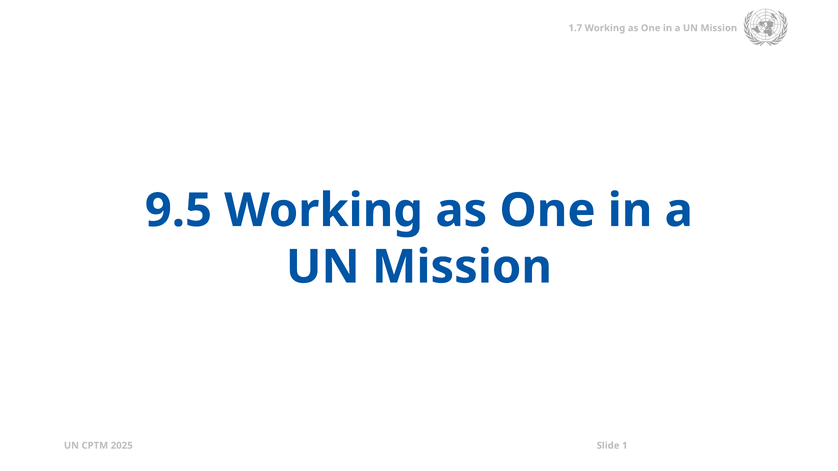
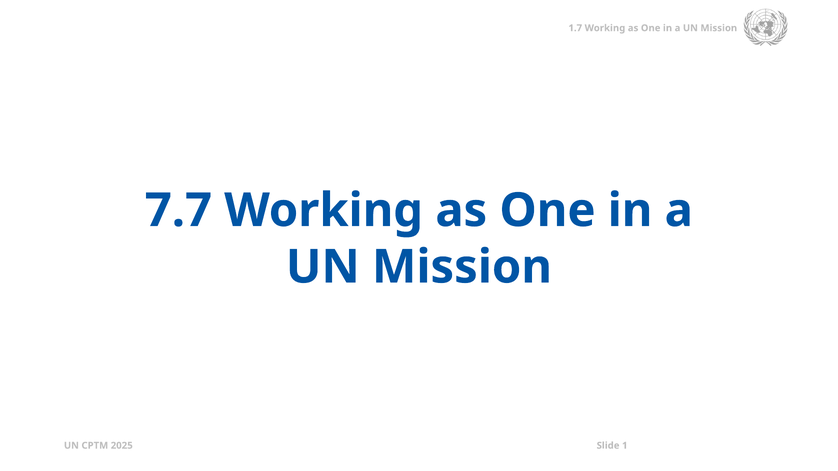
9.5: 9.5 -> 7.7
